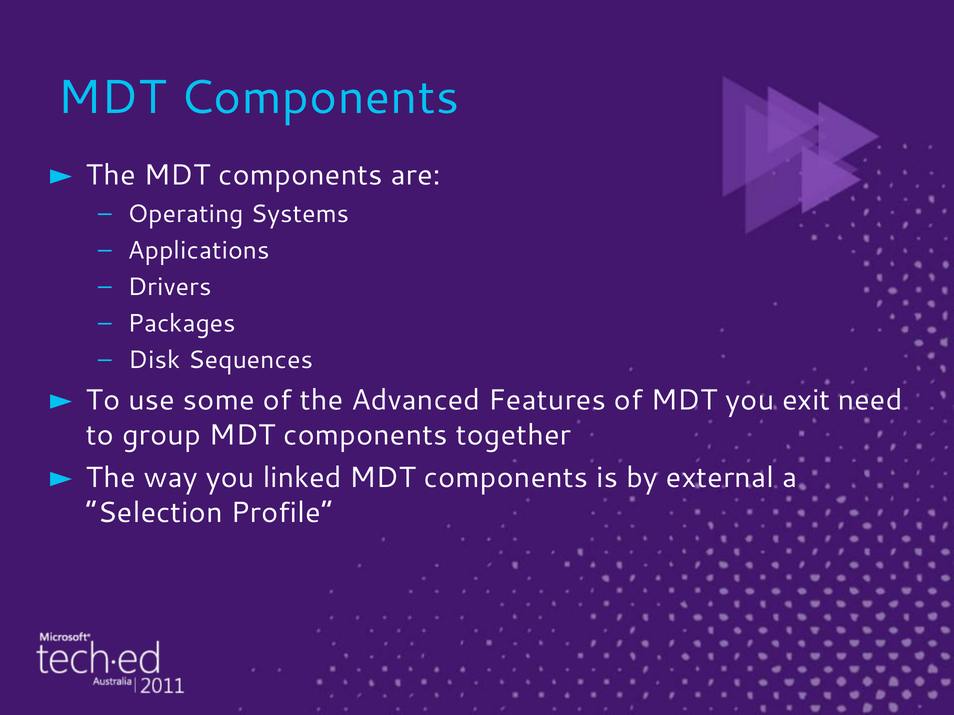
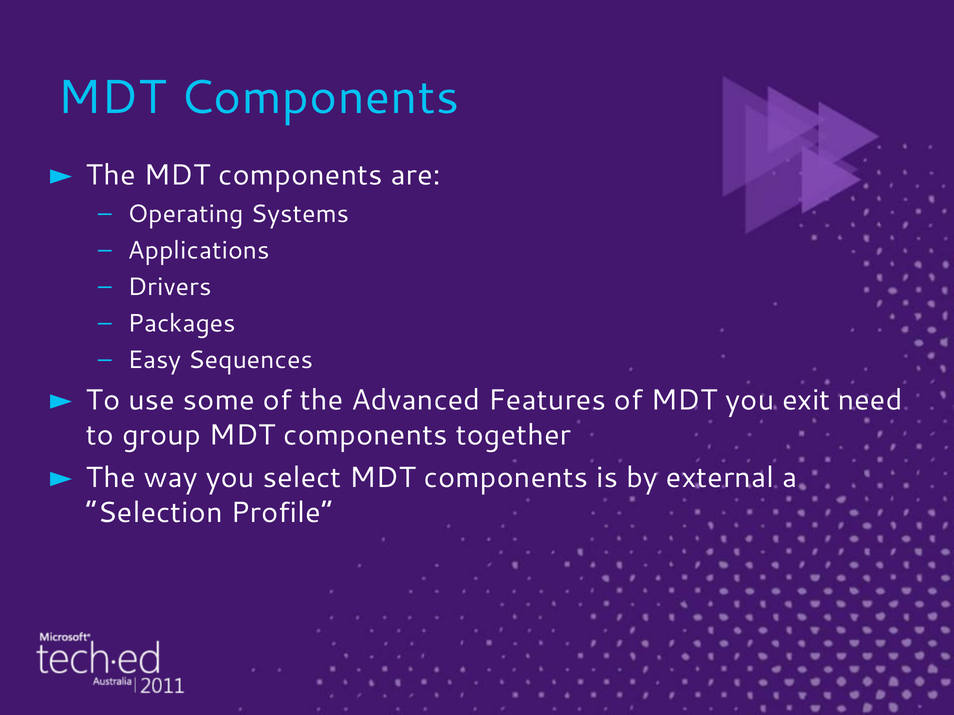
Disk: Disk -> Easy
linked: linked -> select
